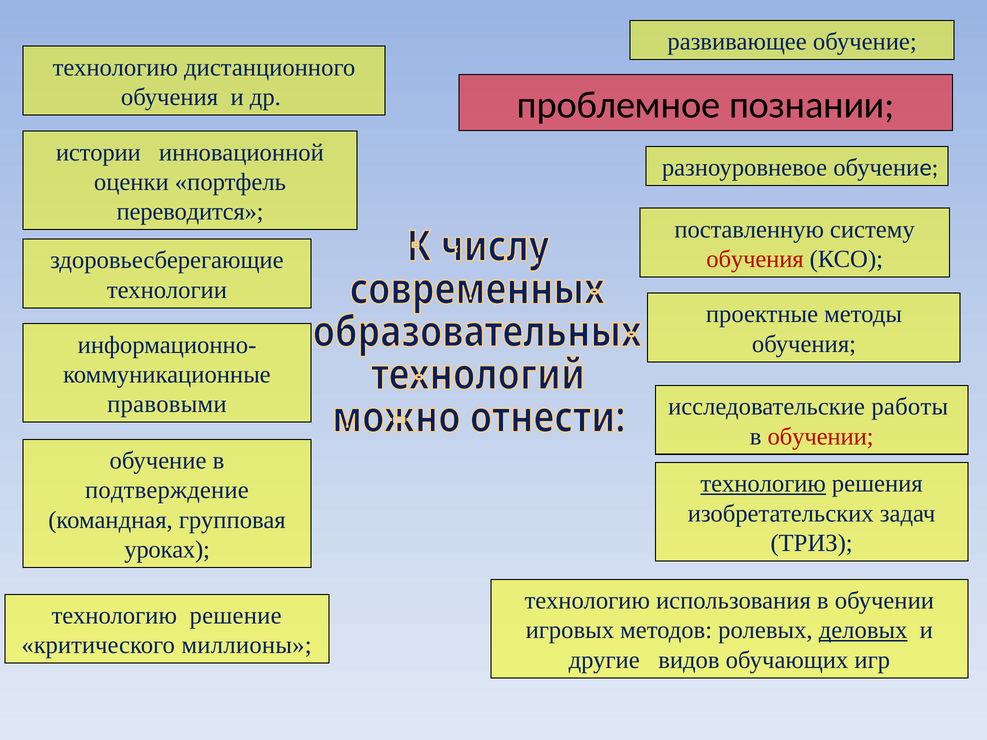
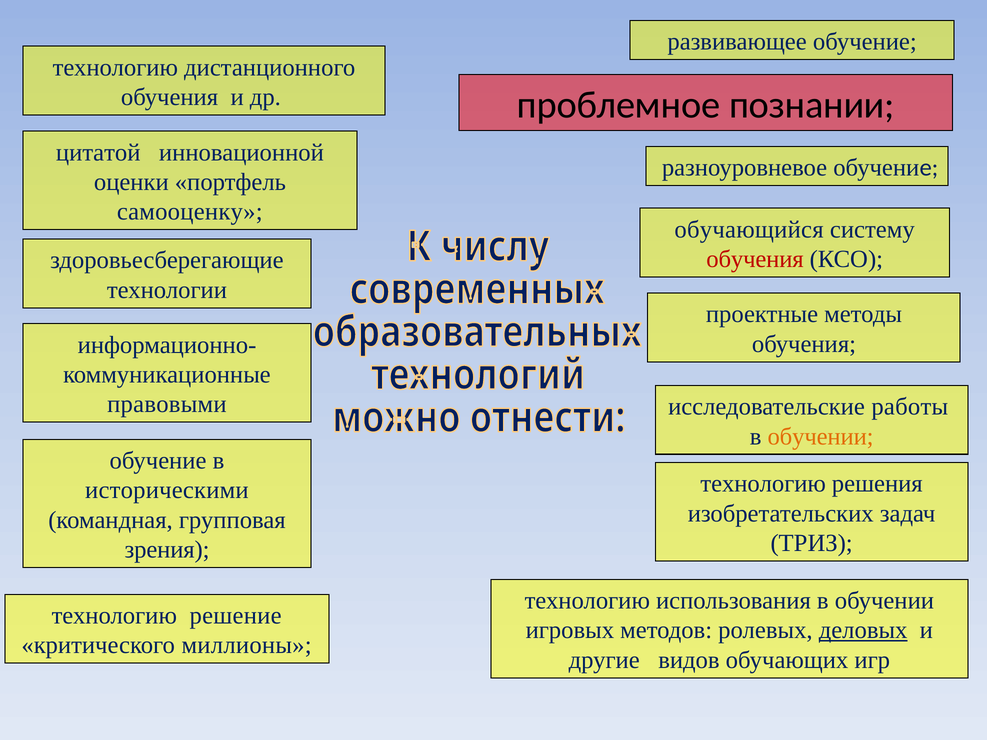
истории: истории -> цитатой
переводится: переводится -> самооценку
поставленную: поставленную -> обучающийся
обучении at (821, 437) colour: red -> orange
технологию at (763, 484) underline: present -> none
подтверждение: подтверждение -> историческими
уроках: уроках -> зрения
